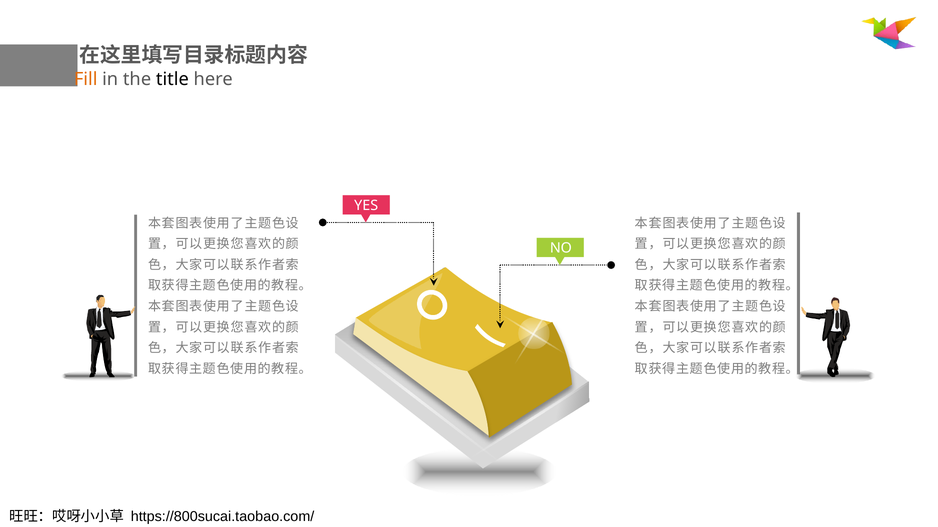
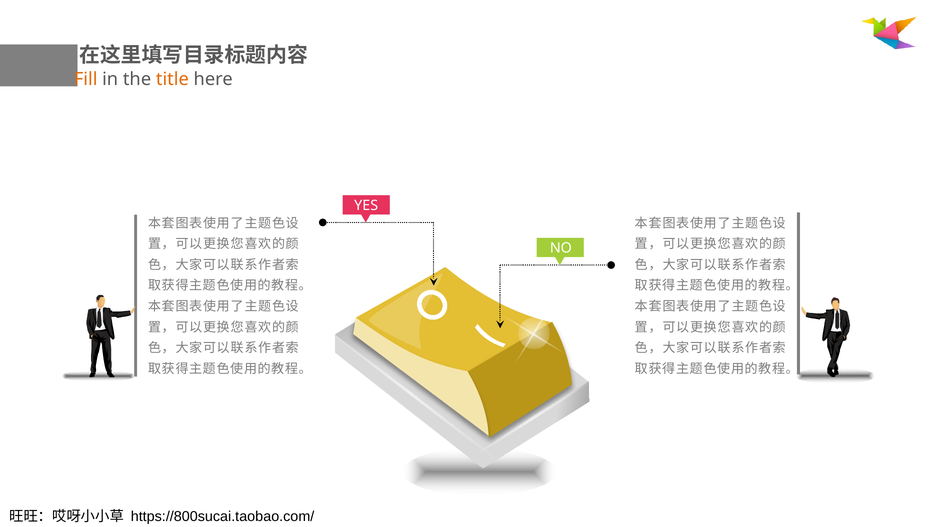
title colour: black -> orange
